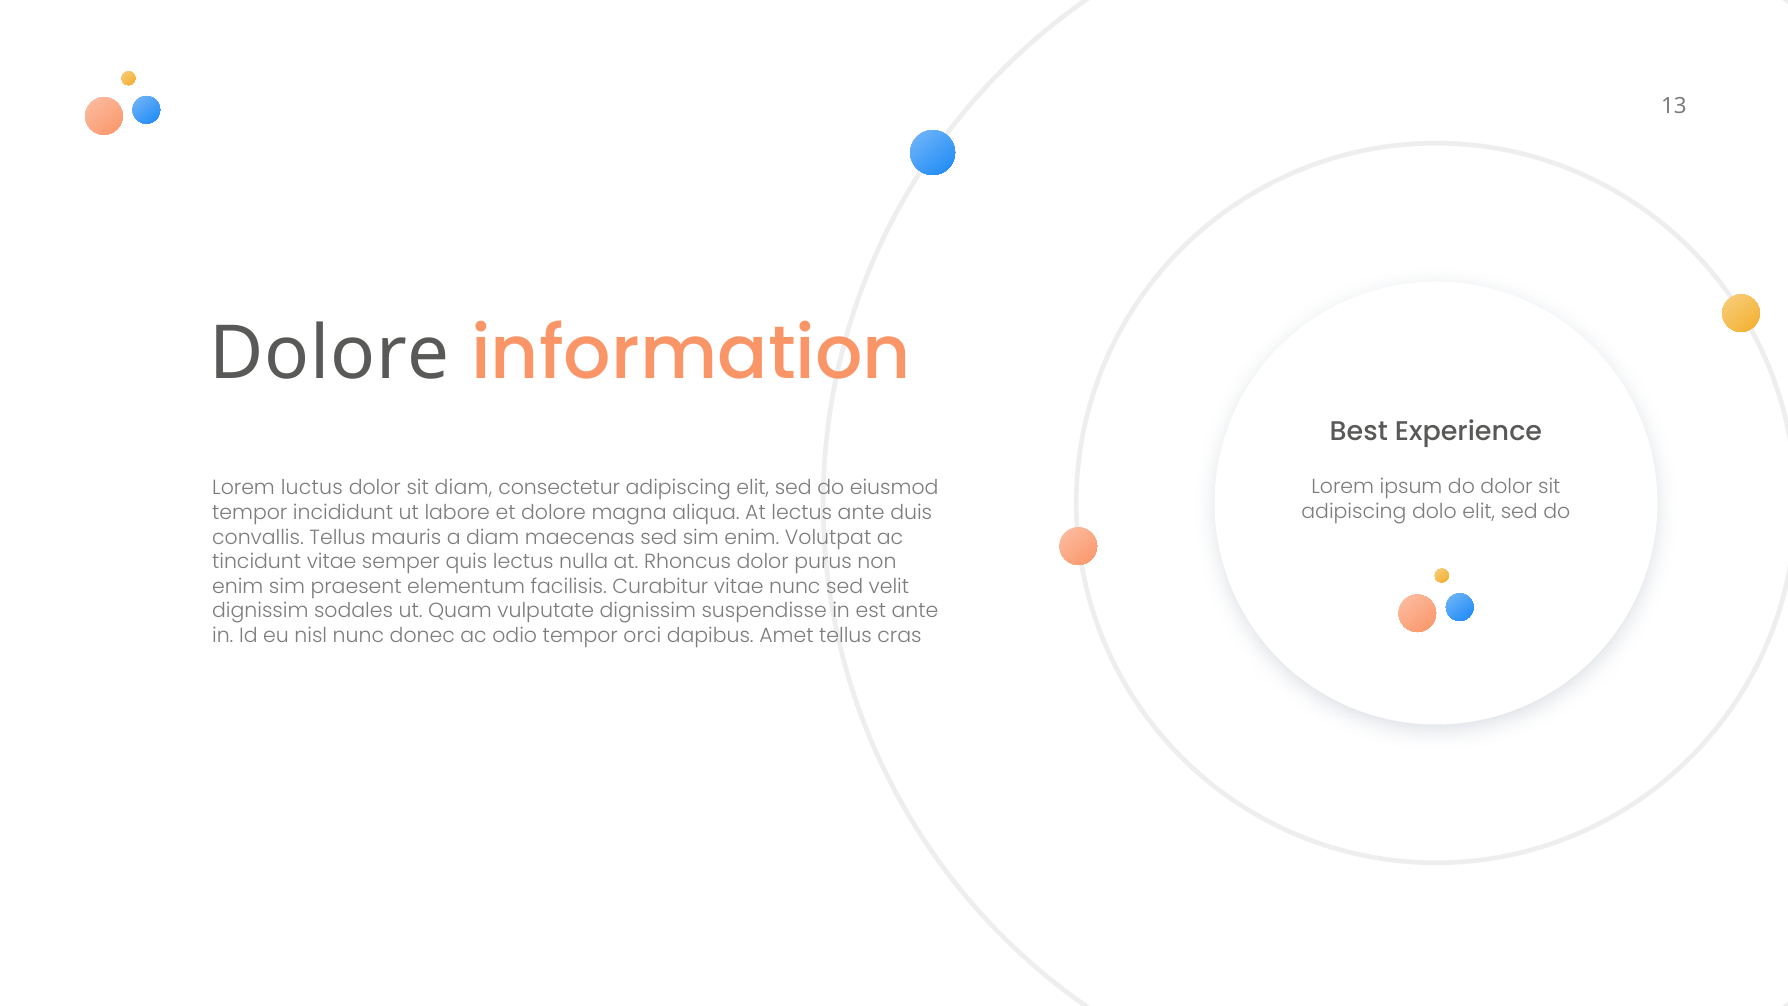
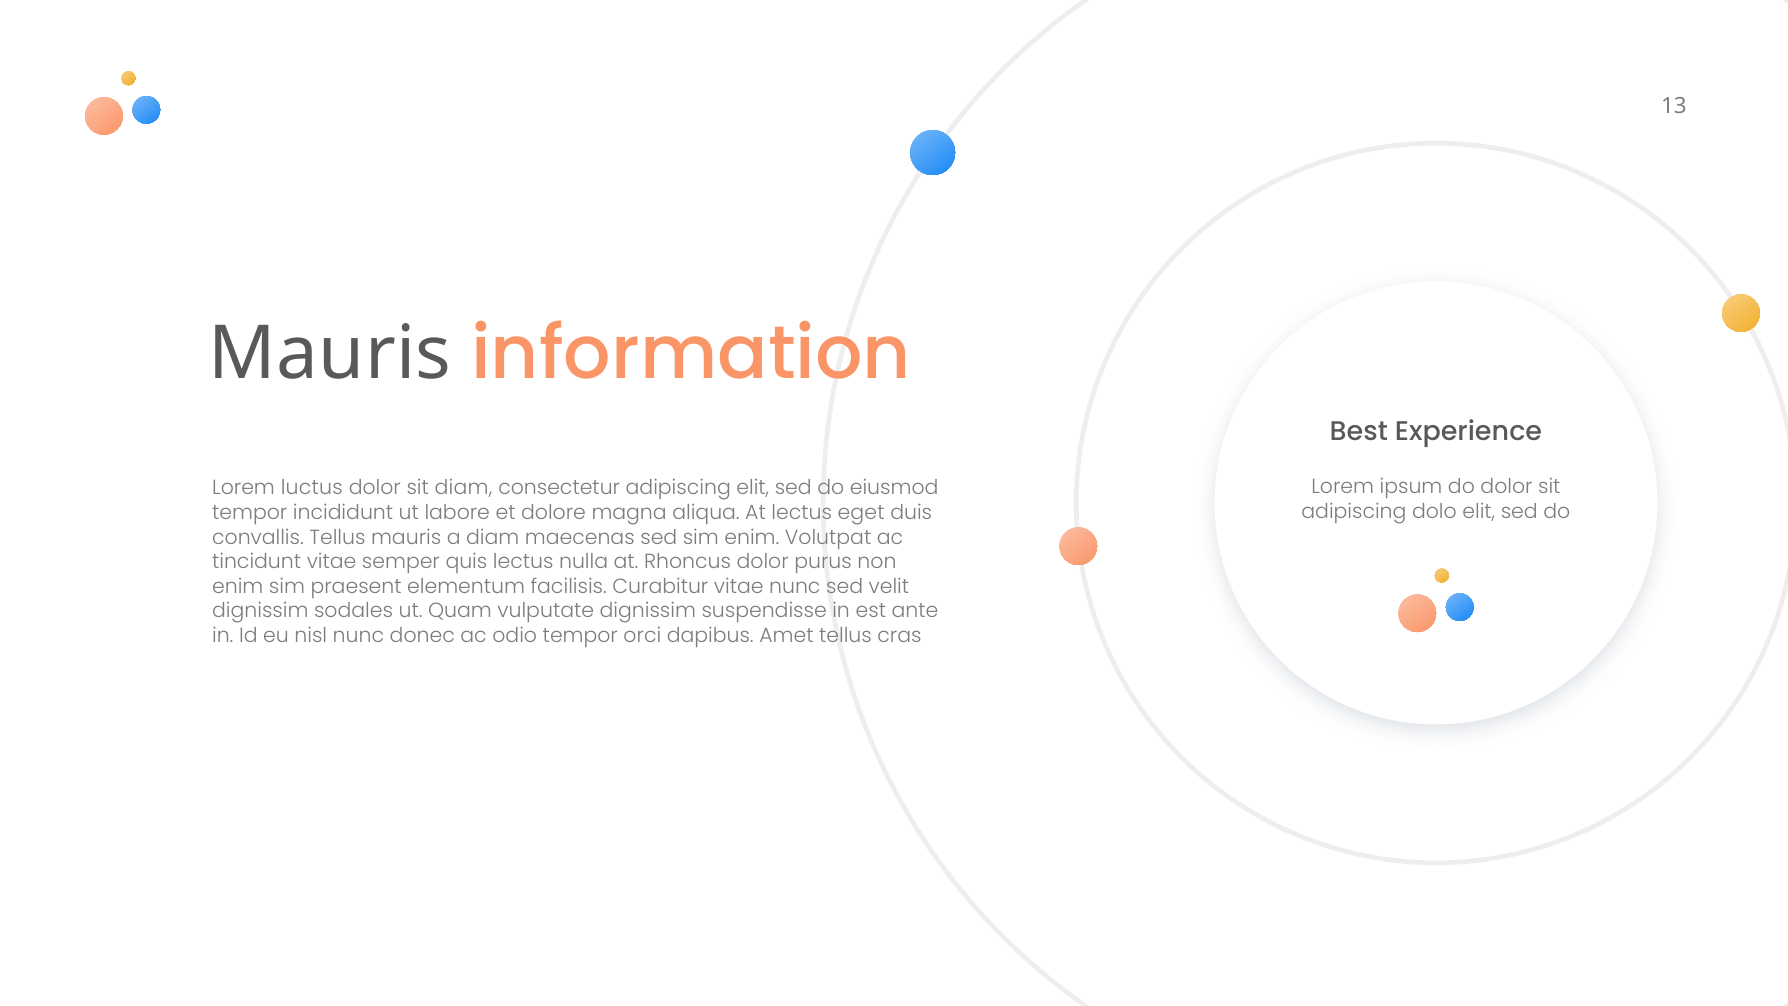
Dolore at (330, 354): Dolore -> Mauris
lectus ante: ante -> eget
